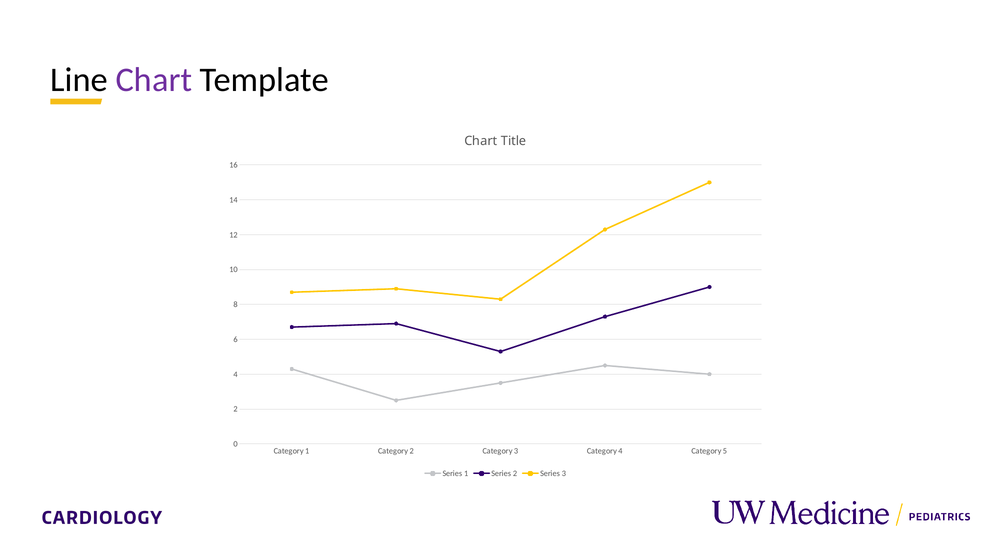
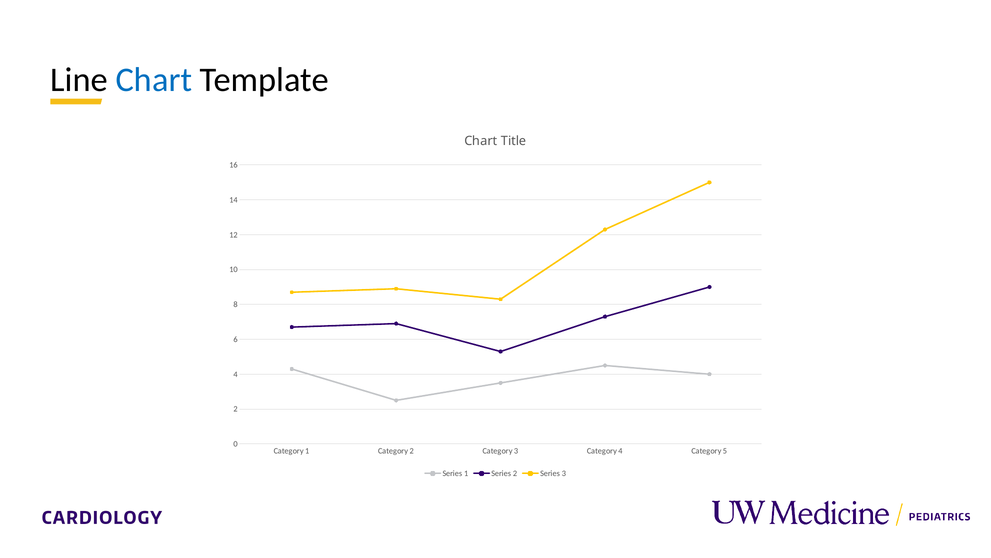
Chart at (154, 80) colour: purple -> blue
